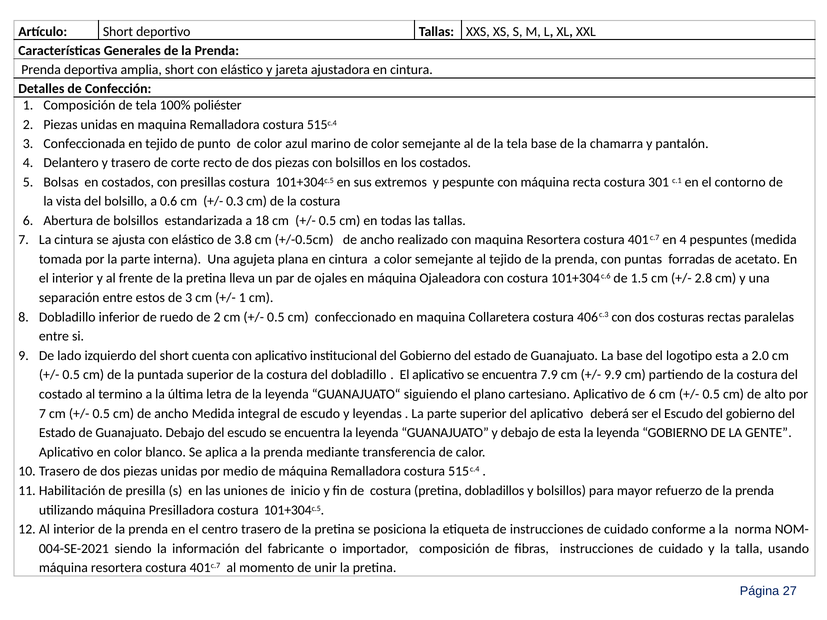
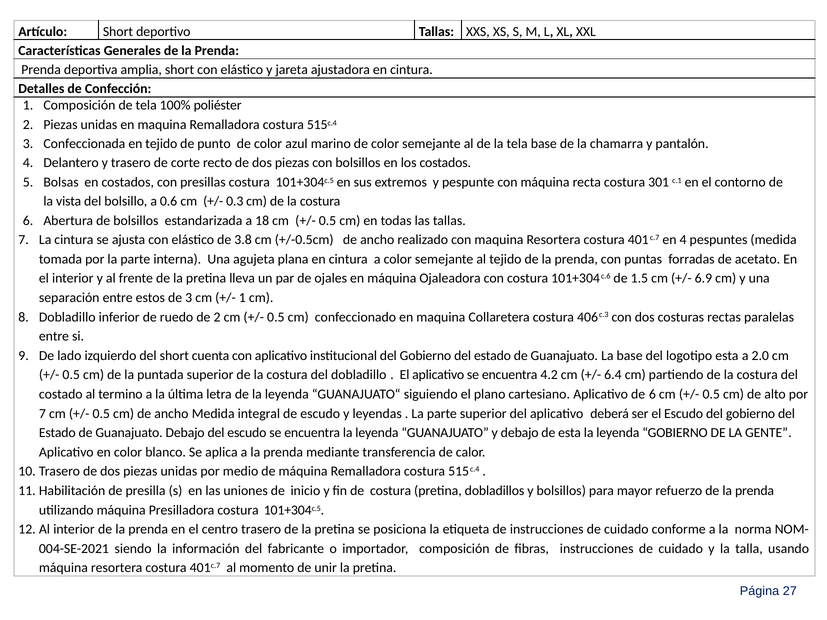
2.8: 2.8 -> 6.9
7.9: 7.9 -> 4.2
9.9: 9.9 -> 6.4
